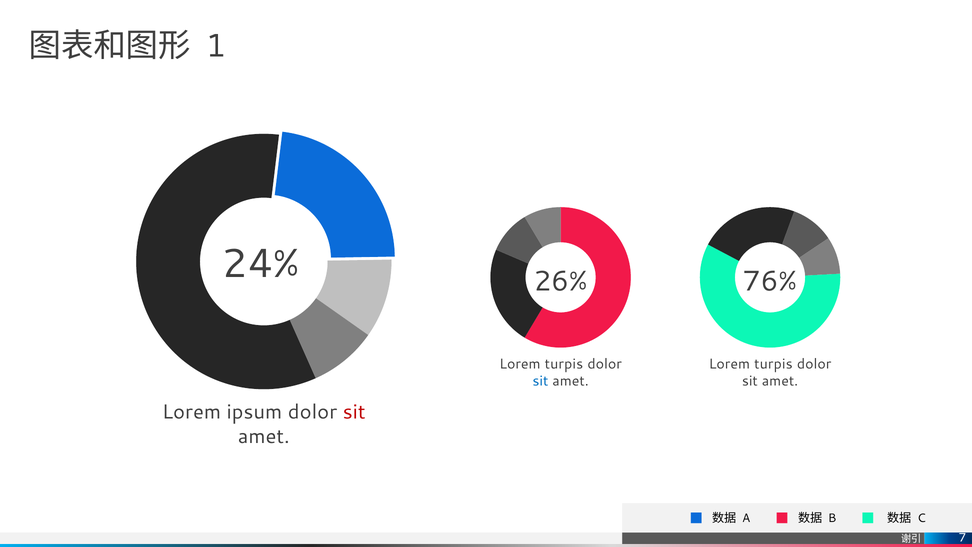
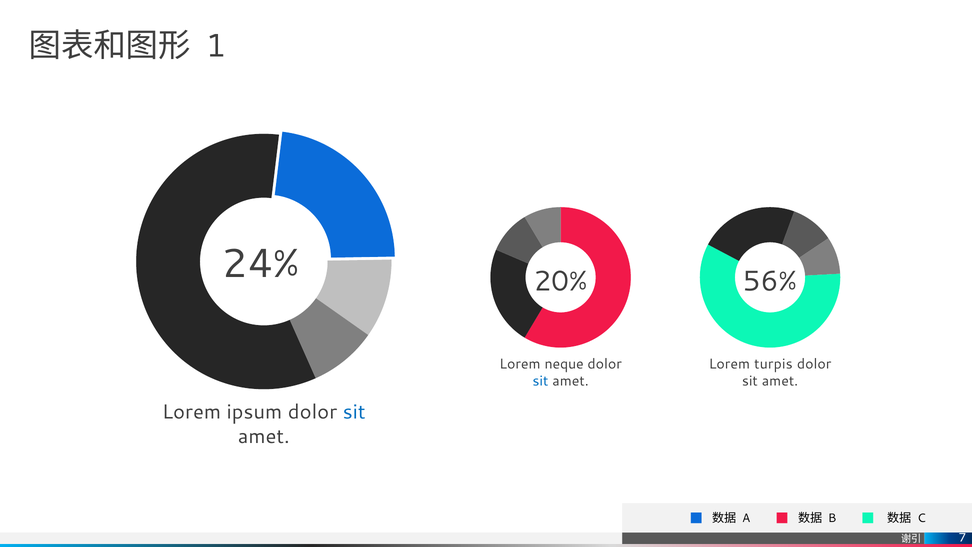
26%: 26% -> 20%
76%: 76% -> 56%
turpis at (564, 364): turpis -> neque
sit at (354, 412) colour: red -> blue
